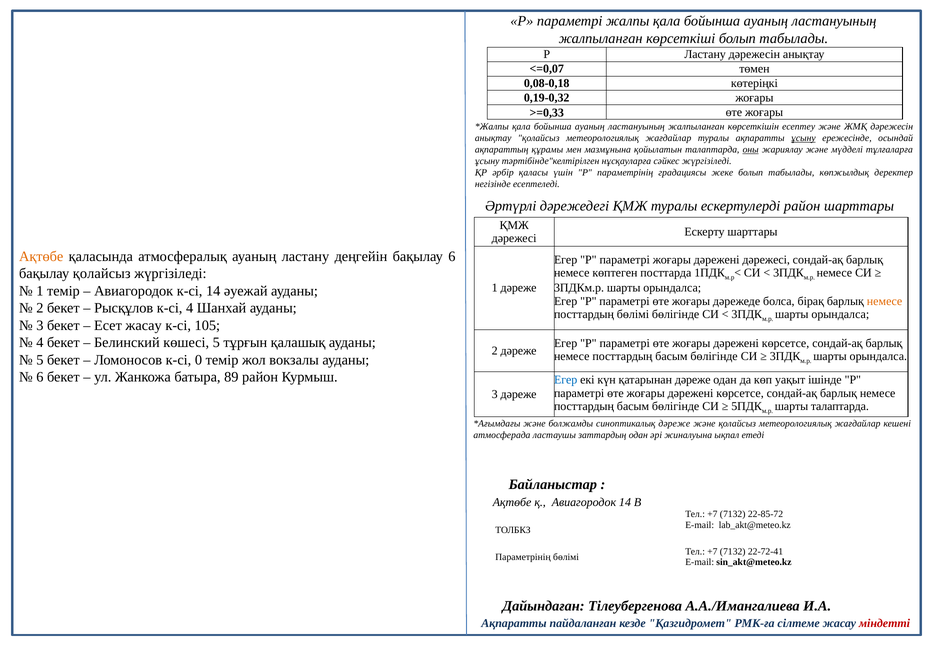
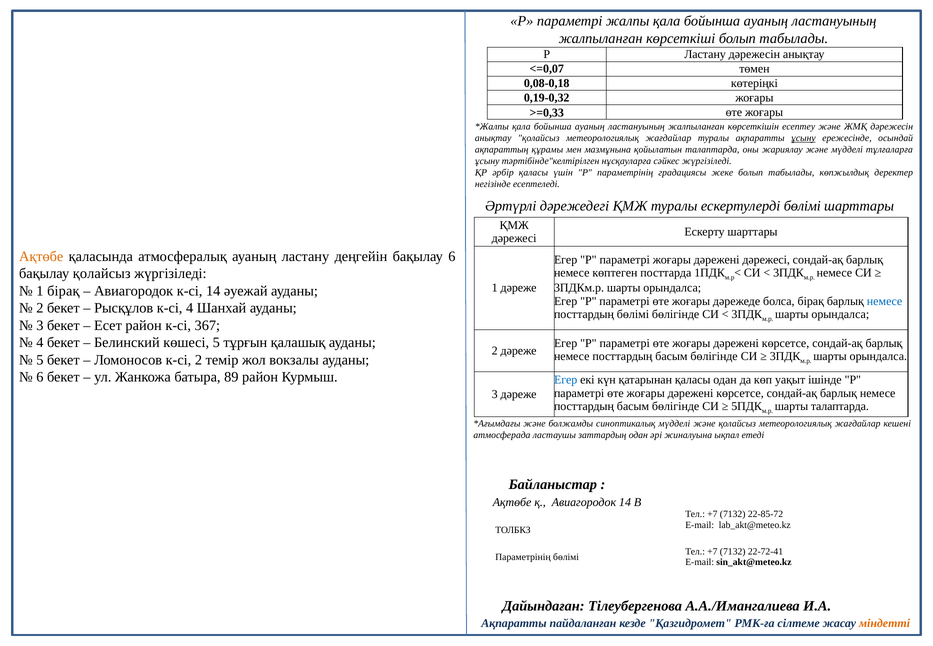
оны underline: present -> none
ескертулерді район: район -> бөлімі
1 темір: темір -> бірақ
немесе at (885, 301) colour: orange -> blue
Есет жасау: жасау -> район
105: 105 -> 367
к-сі 0: 0 -> 2
қатарынан дәреже: дәреже -> қаласы
синоптикалық дәреже: дәреже -> мүдделі
міндетті colour: red -> orange
